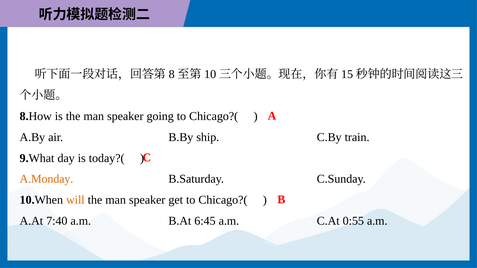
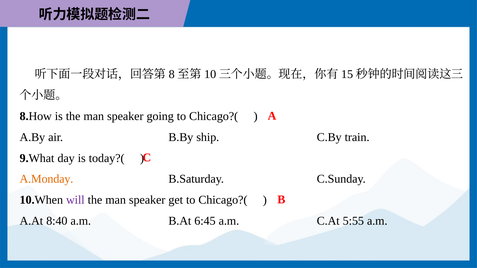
will colour: orange -> purple
7:40: 7:40 -> 8:40
0:55: 0:55 -> 5:55
